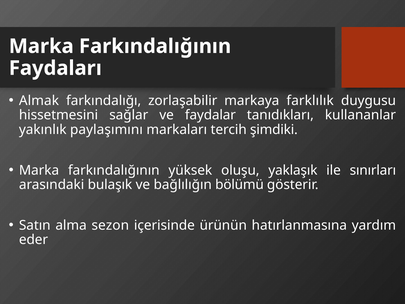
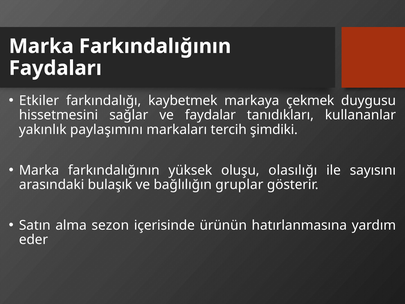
Almak: Almak -> Etkiler
zorlaşabilir: zorlaşabilir -> kaybetmek
farklılık: farklılık -> çekmek
yaklaşık: yaklaşık -> olasılığı
sınırları: sınırları -> sayısını
bölümü: bölümü -> gruplar
